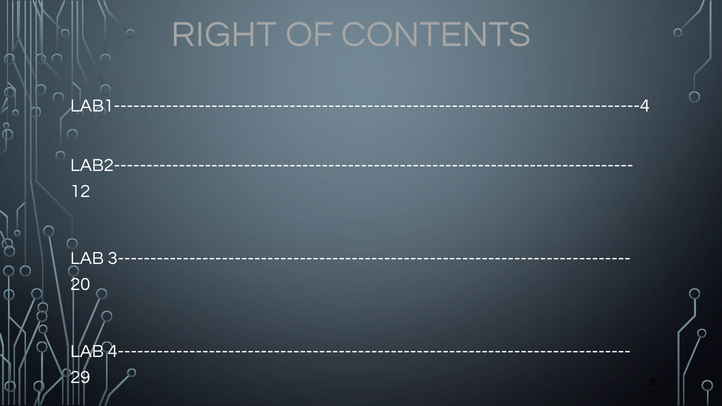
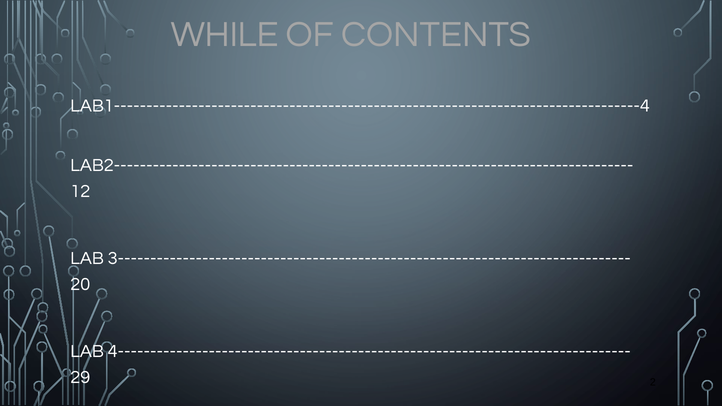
RIGHT: RIGHT -> WHILE
